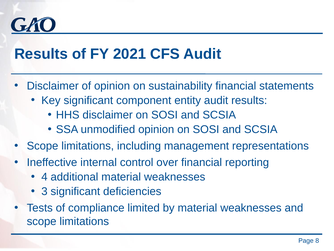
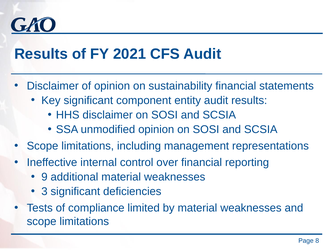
4: 4 -> 9
